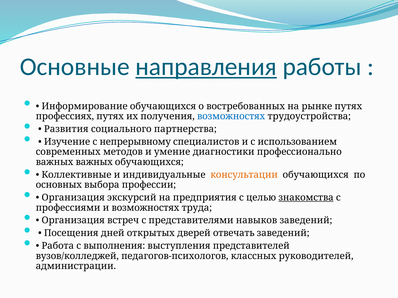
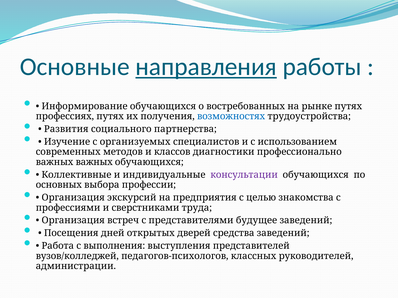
непрерывному: непрерывному -> организуемых
умение: умение -> классов
консультации colour: orange -> purple
знакомства underline: present -> none
и возможностях: возможностях -> сверстниками
навыков: навыков -> будущее
отвечать: отвечать -> средства
